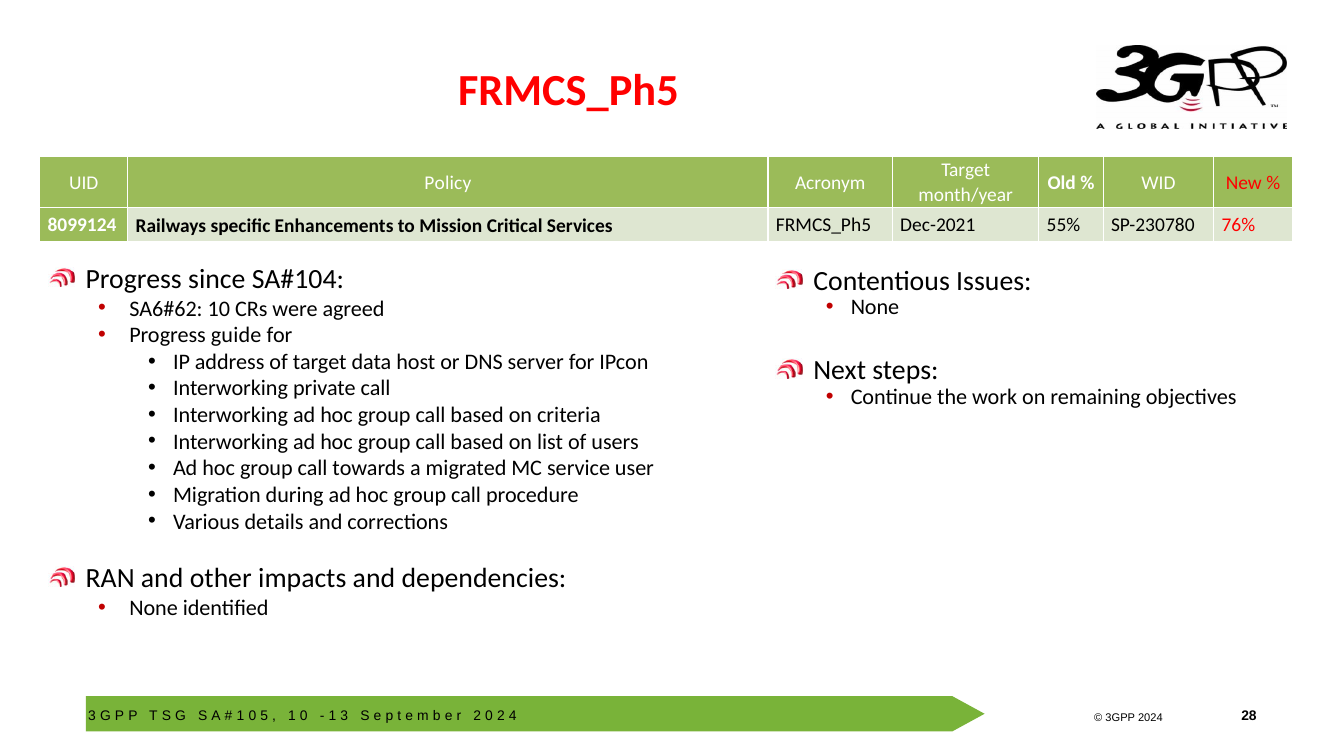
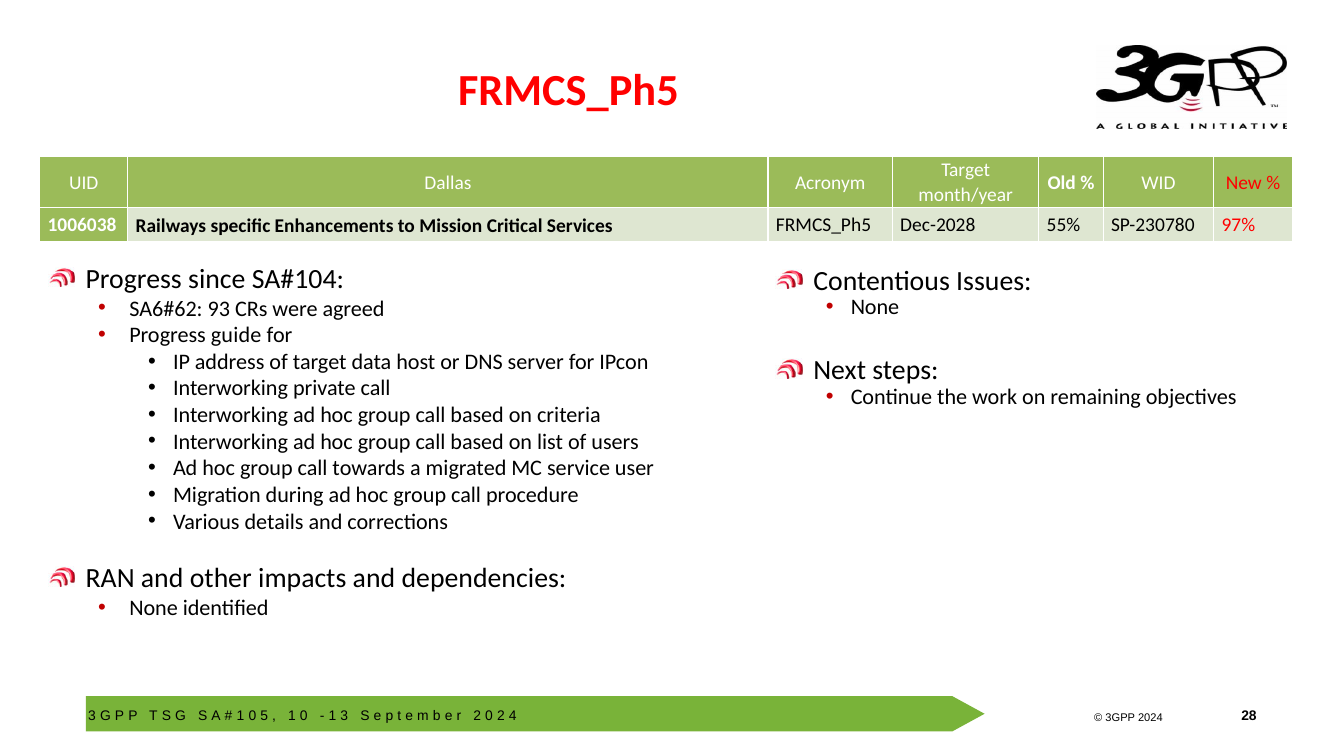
Policy: Policy -> Dallas
8099124: 8099124 -> 1006038
Dec-2021: Dec-2021 -> Dec-2028
76%: 76% -> 97%
10: 10 -> 93
